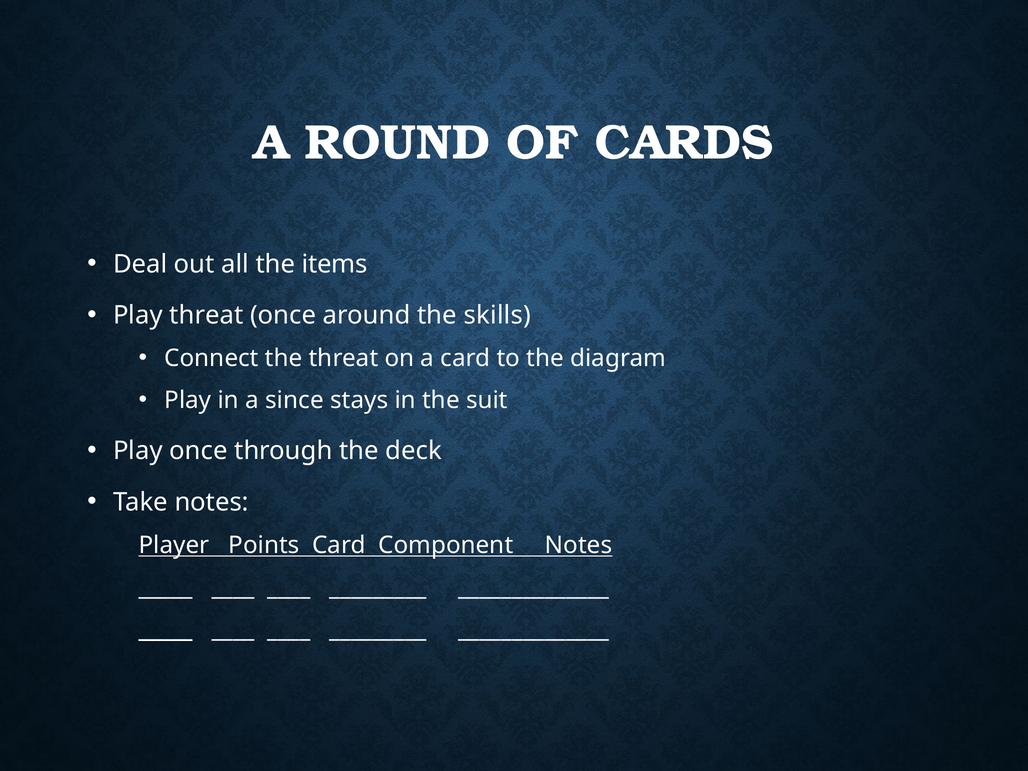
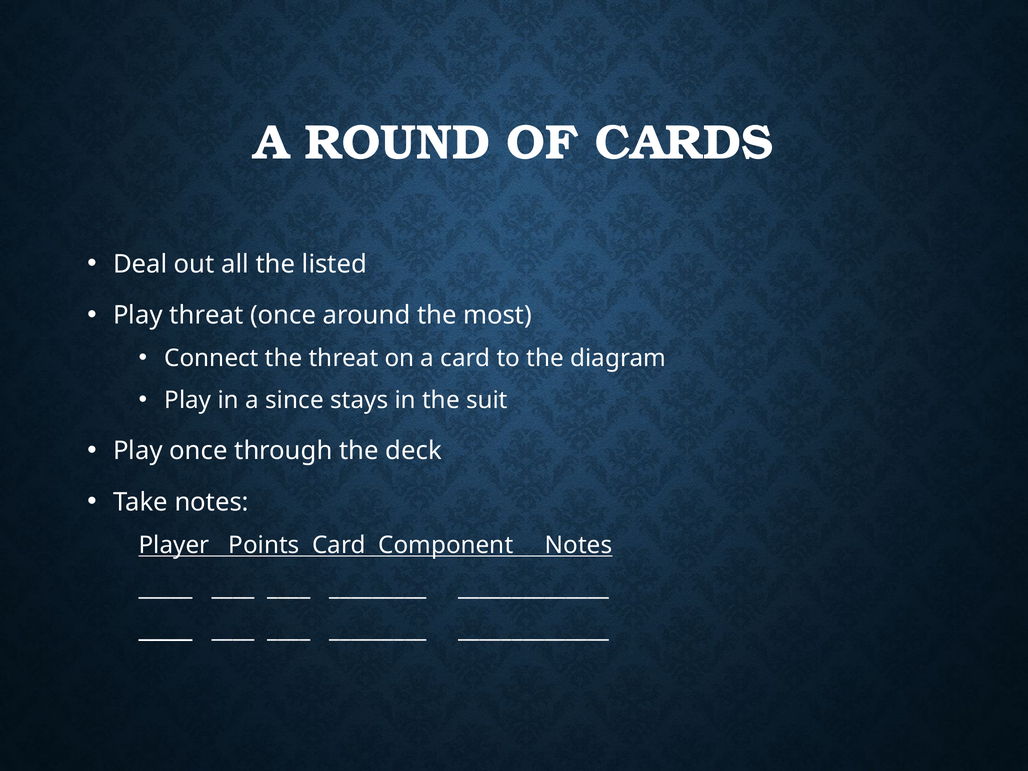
items: items -> listed
skills: skills -> most
